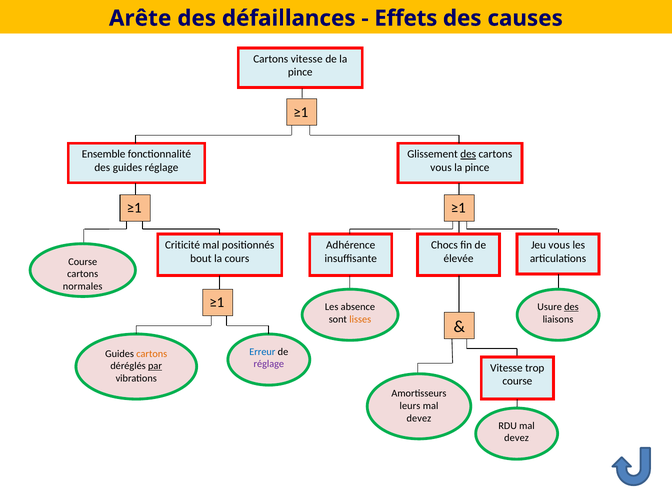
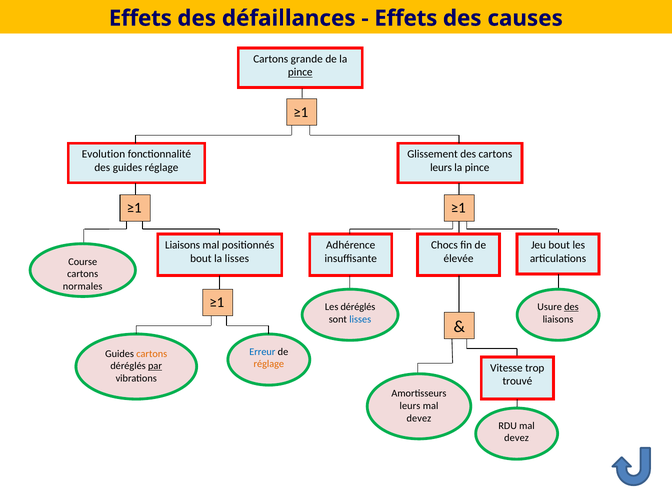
Arête at (140, 18): Arête -> Effets
Cartons vitesse: vitesse -> grande
pince at (300, 72) underline: none -> present
Ensemble: Ensemble -> Evolution
des at (468, 154) underline: present -> none
vous at (441, 168): vous -> leurs
Criticité at (183, 245): Criticité -> Liaisons
Jeu vous: vous -> bout
la cours: cours -> lisses
Les absence: absence -> déréglés
lisses at (360, 319) colour: orange -> blue
réglage at (269, 364) colour: purple -> orange
course at (517, 381): course -> trouvé
